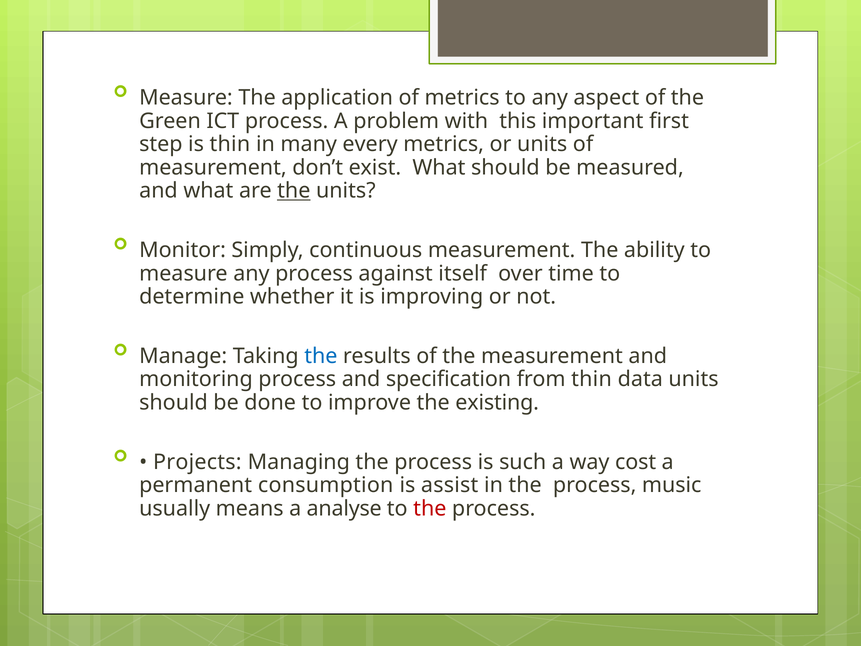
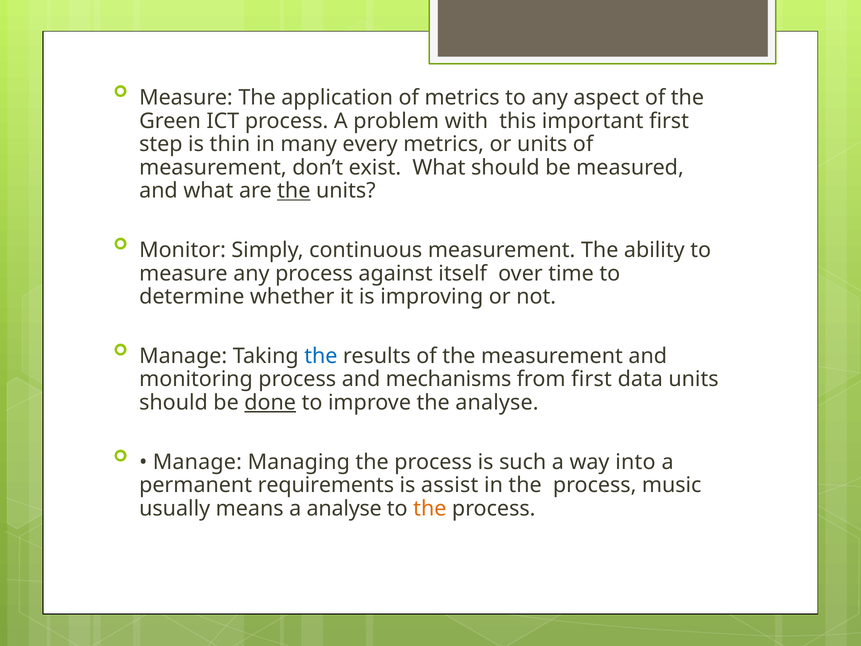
specification: specification -> mechanisms
from thin: thin -> first
done underline: none -> present
the existing: existing -> analyse
Projects at (197, 462): Projects -> Manage
cost: cost -> into
consumption: consumption -> requirements
the at (430, 508) colour: red -> orange
